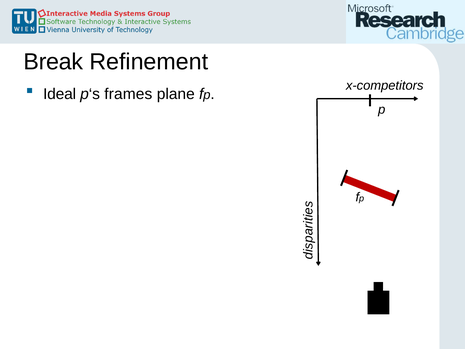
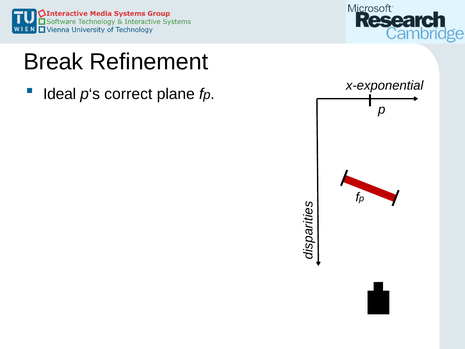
x-competitors: x-competitors -> x-exponential
frames: frames -> correct
